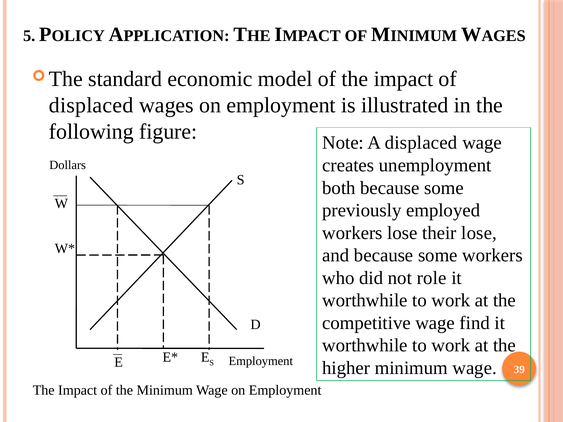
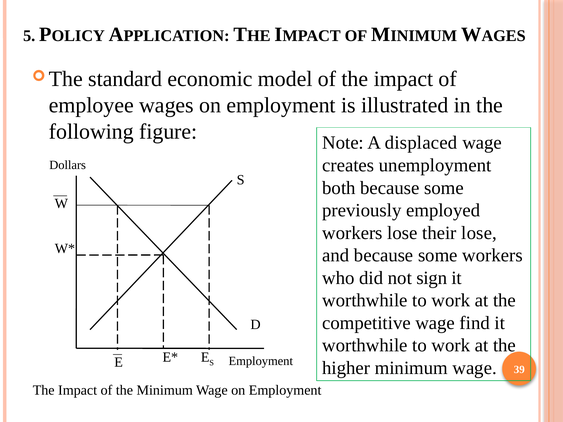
displaced at (91, 105): displaced -> employee
role: role -> sign
